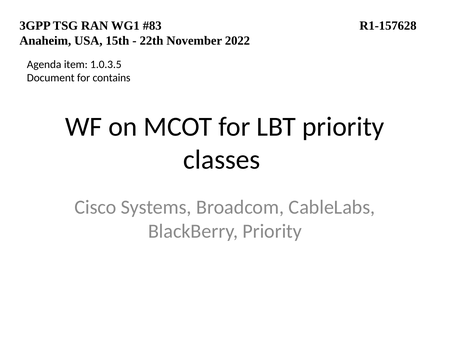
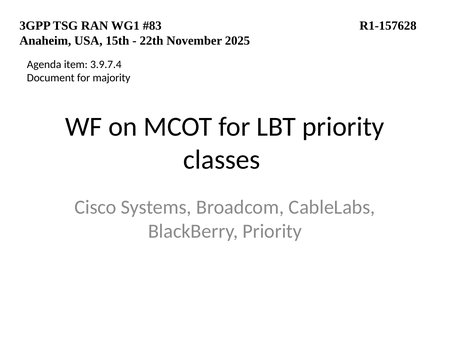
2022: 2022 -> 2025
1.0.3.5: 1.0.3.5 -> 3.9.7.4
contains: contains -> majority
